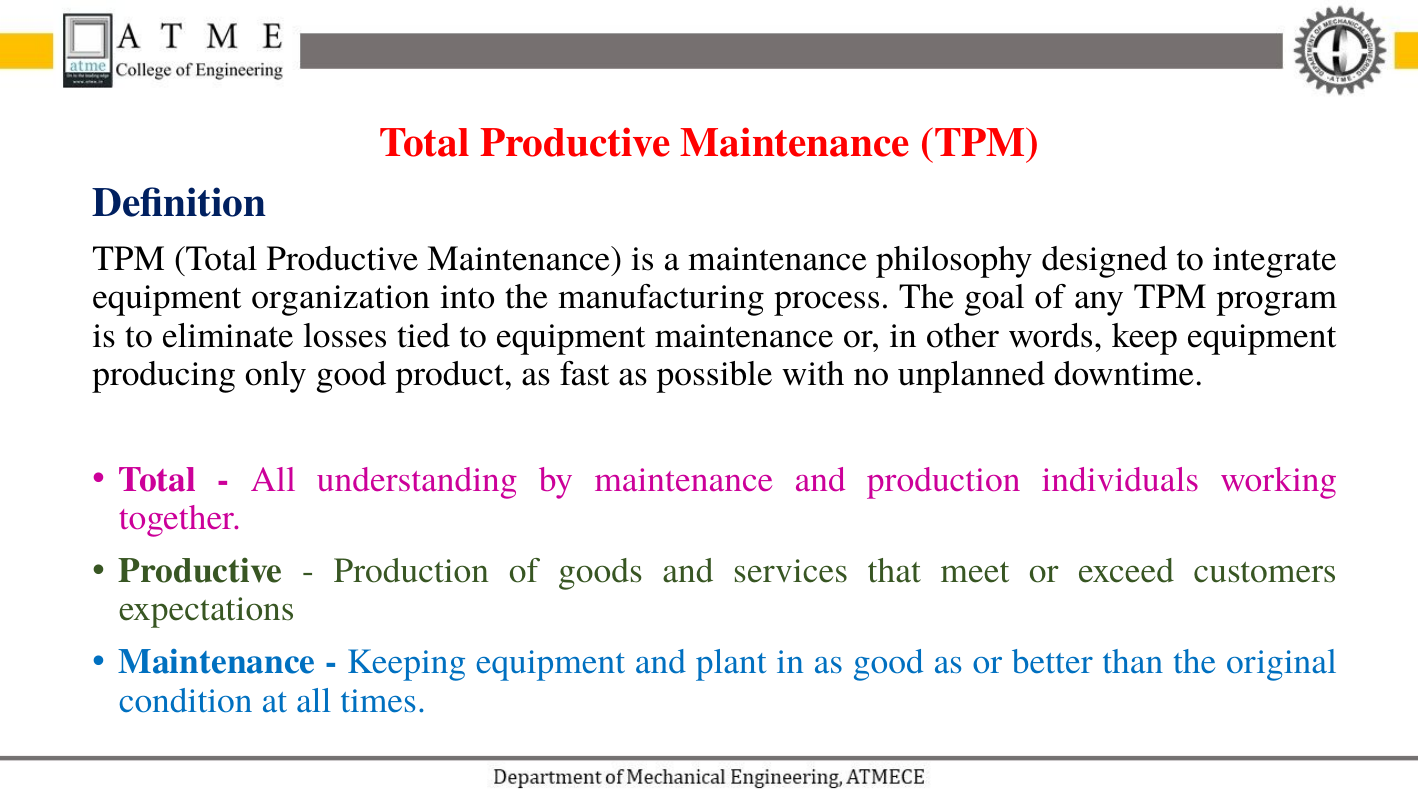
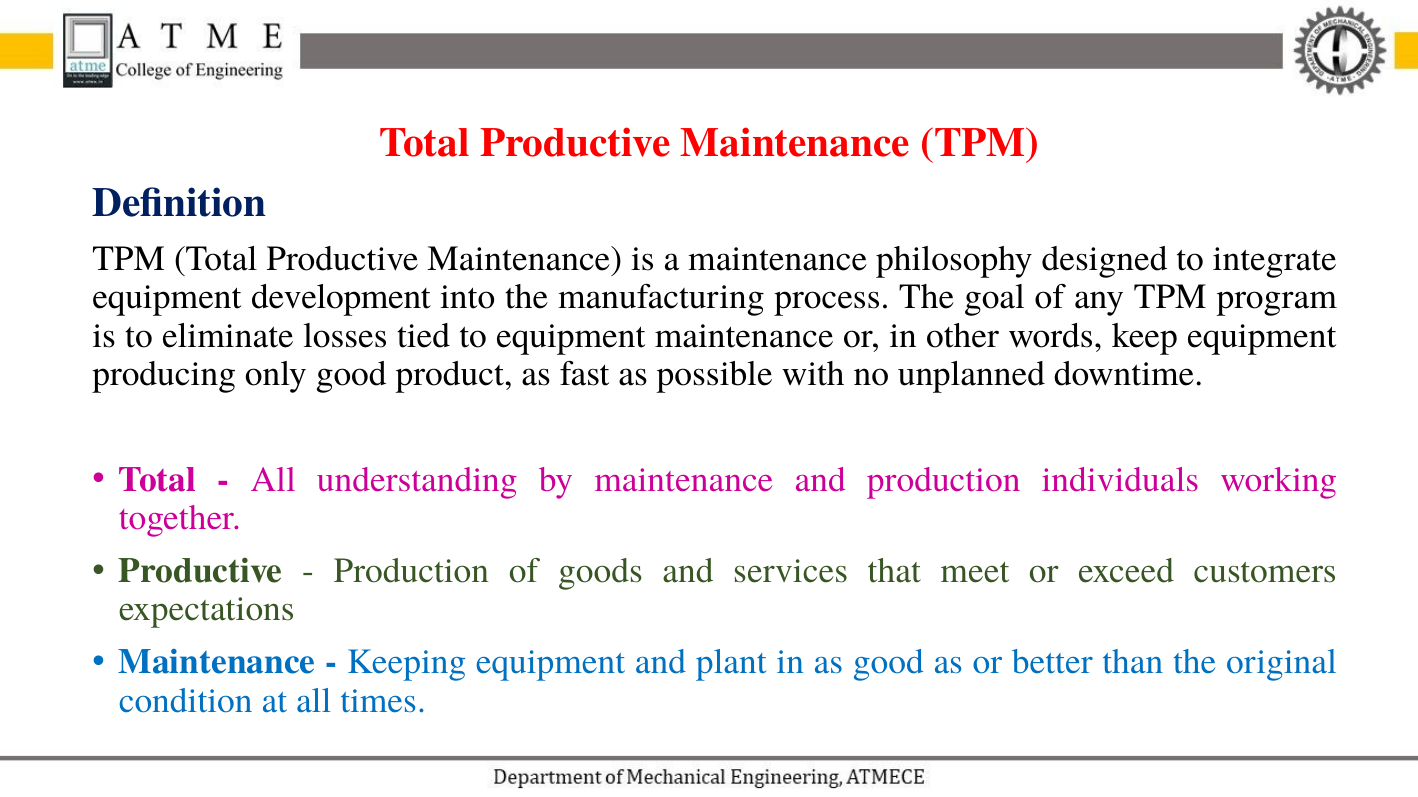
organization: organization -> development
